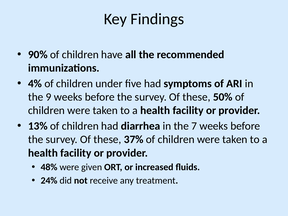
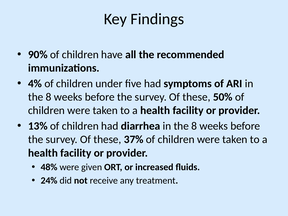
9 at (49, 97): 9 -> 8
diarrhea in the 7: 7 -> 8
